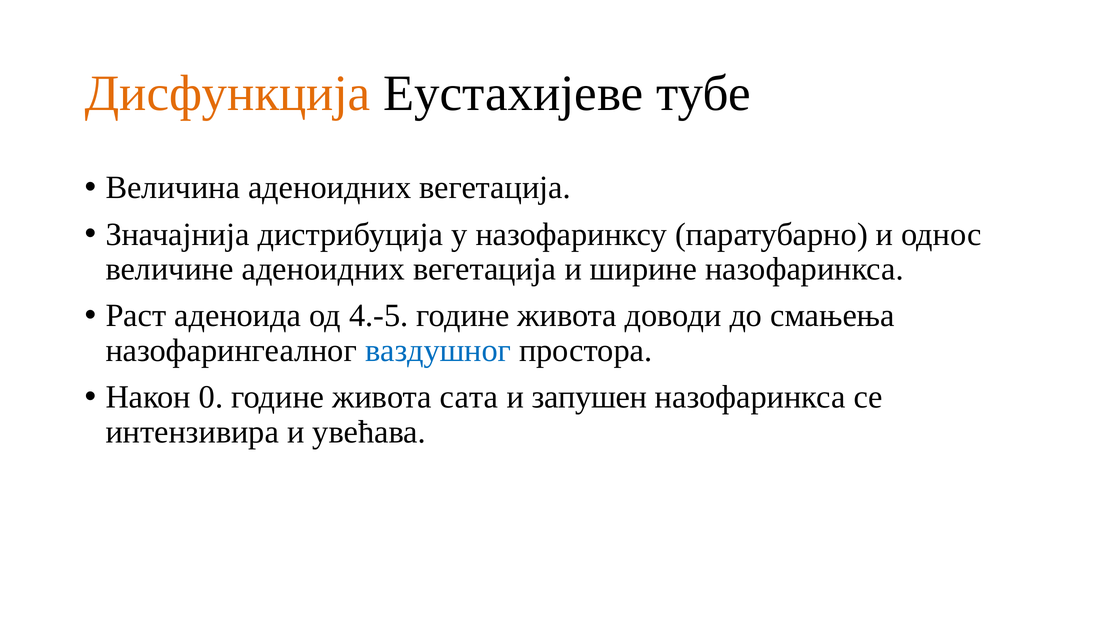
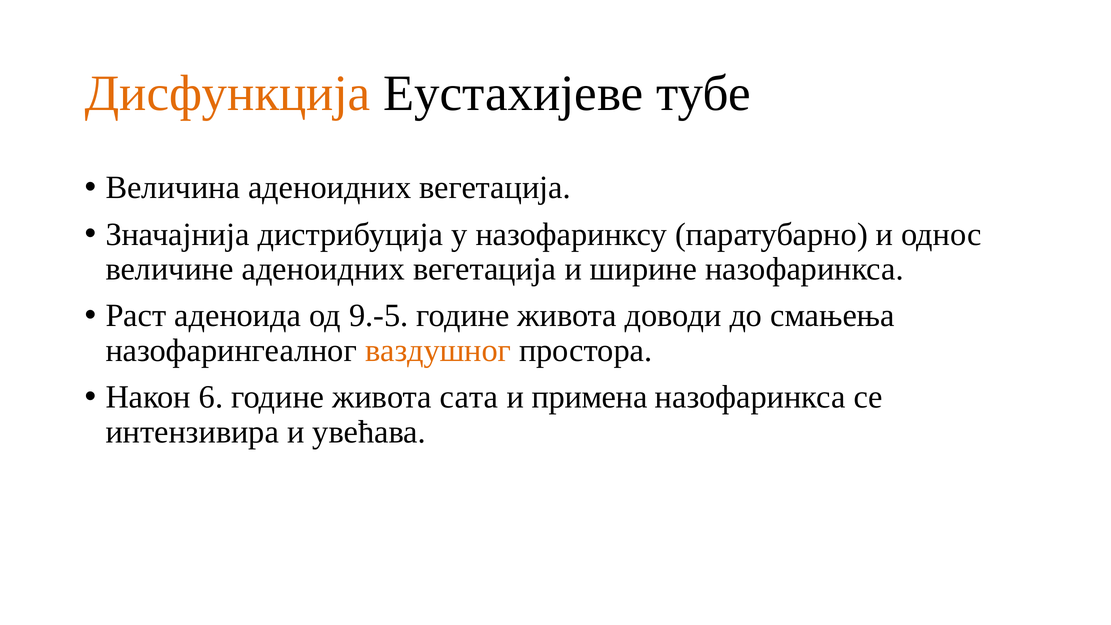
4.-5: 4.-5 -> 9.-5
ваздушног colour: blue -> orange
0: 0 -> 6
запушен: запушен -> примена
